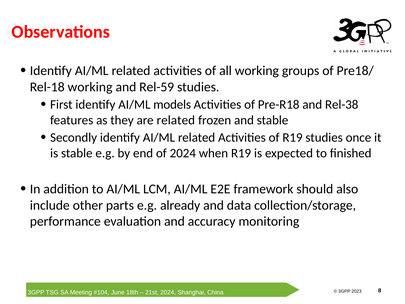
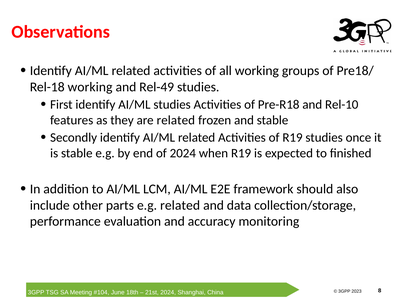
Rel-59: Rel-59 -> Rel-49
AI/ML models: models -> studies
Rel-38: Rel-38 -> Rel-10
e.g already: already -> related
